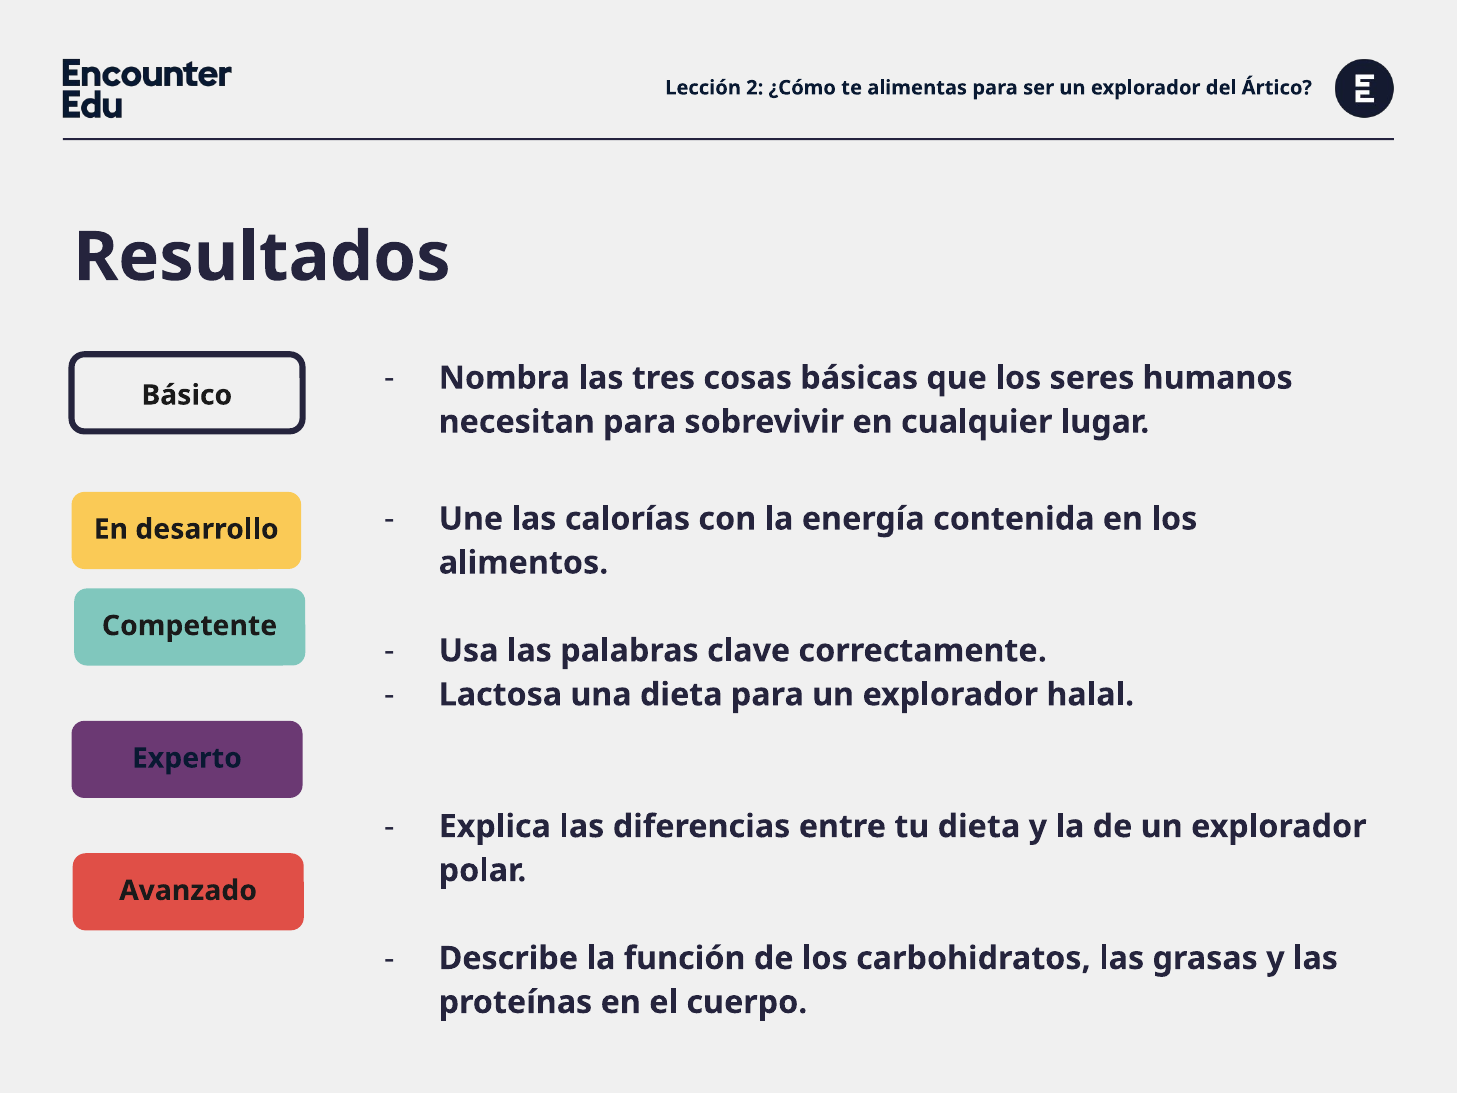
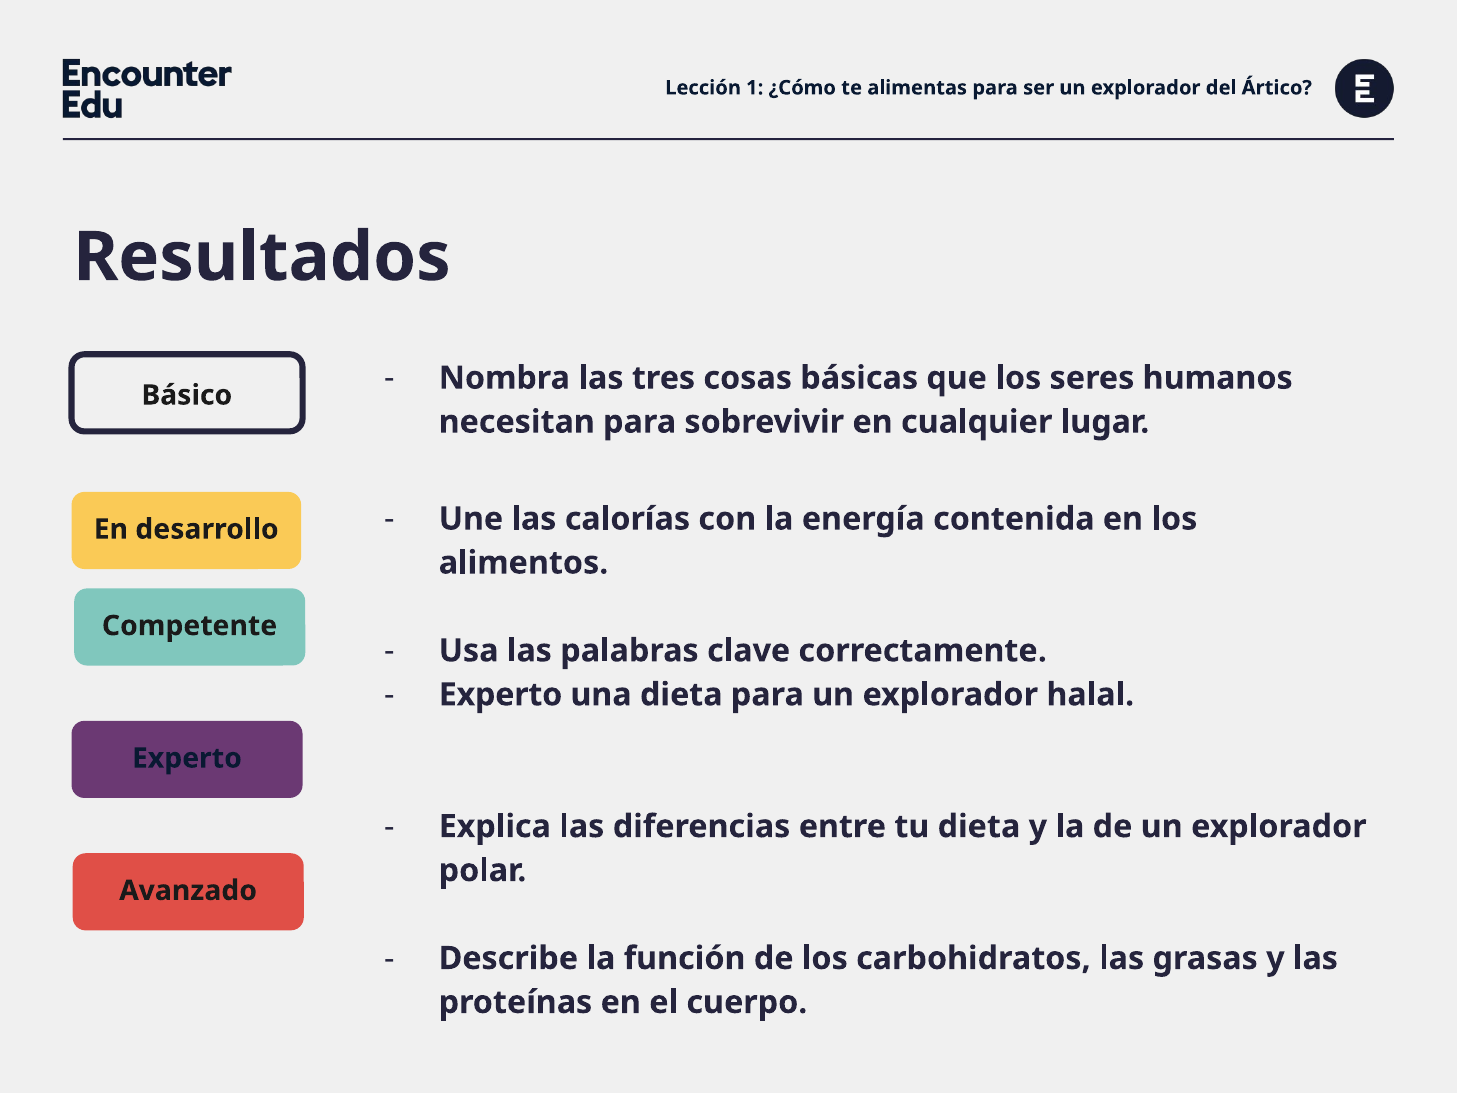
2: 2 -> 1
Lactosa at (500, 695): Lactosa -> Experto
